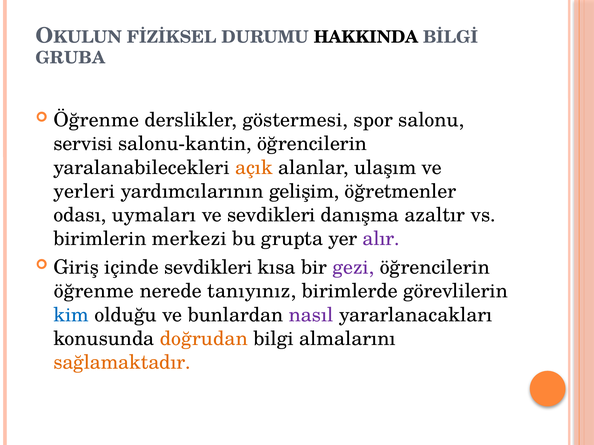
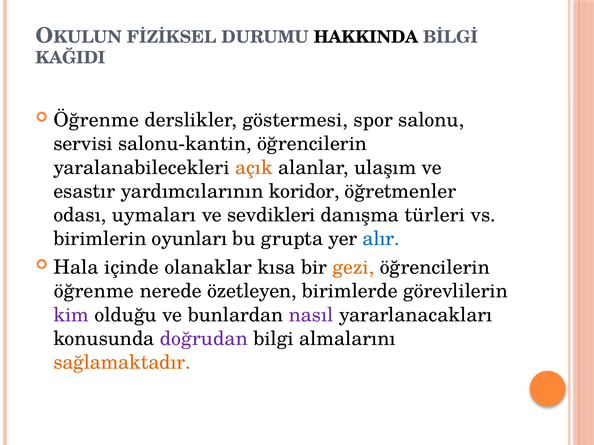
GRUBA: GRUBA -> KAĞIDI
yerleri: yerleri -> esastır
gelişim: gelişim -> koridor
azaltır: azaltır -> türleri
merkezi: merkezi -> oyunları
alır colour: purple -> blue
Giriş: Giriş -> Hala
içinde sevdikleri: sevdikleri -> olanaklar
gezi colour: purple -> orange
tanıyınız: tanıyınız -> özetleyen
kim colour: blue -> purple
doğrudan colour: orange -> purple
